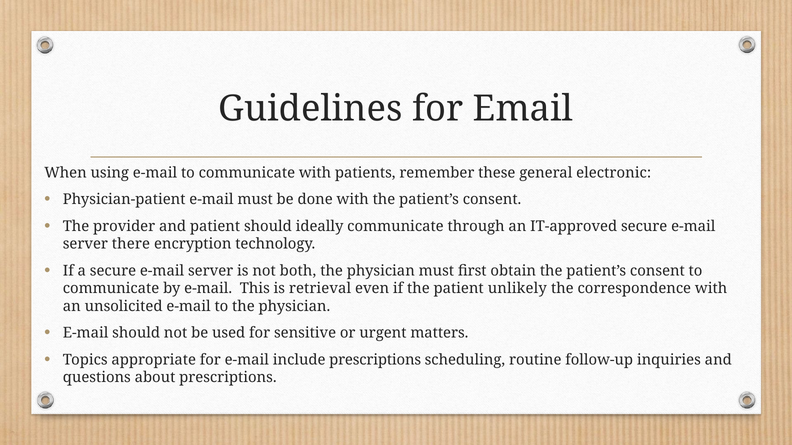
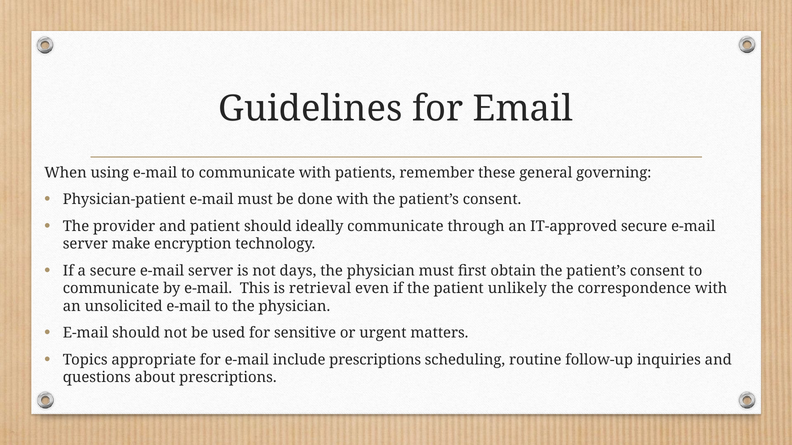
electronic: electronic -> governing
there: there -> make
both: both -> days
